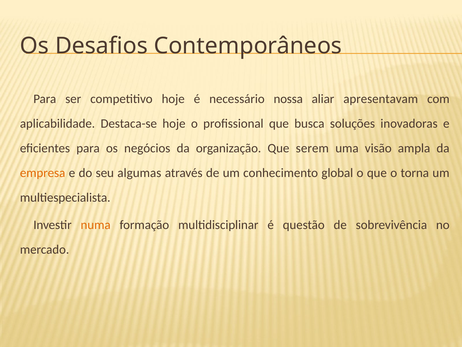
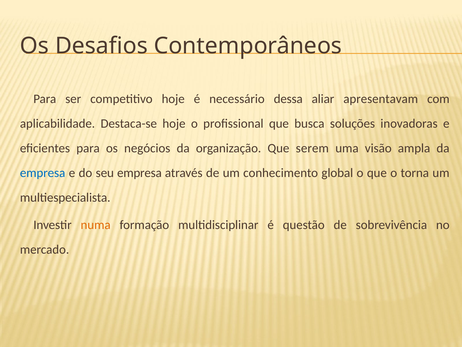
nossa: nossa -> dessa
empresa at (43, 173) colour: orange -> blue
seu algumas: algumas -> empresa
